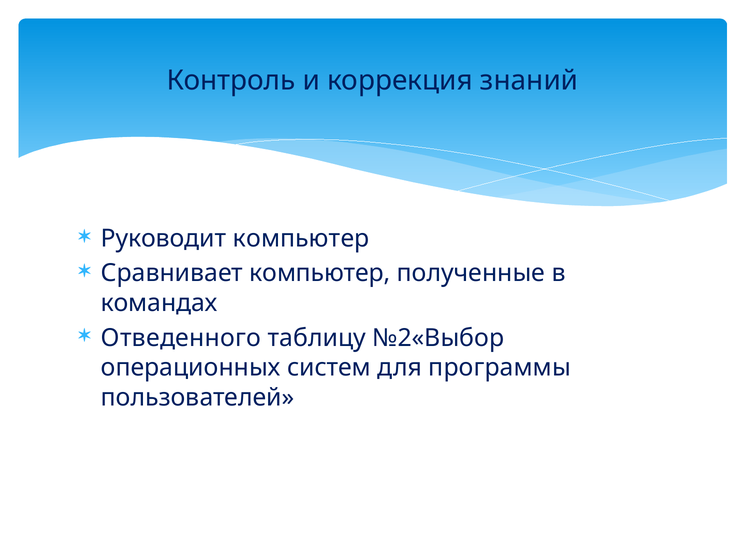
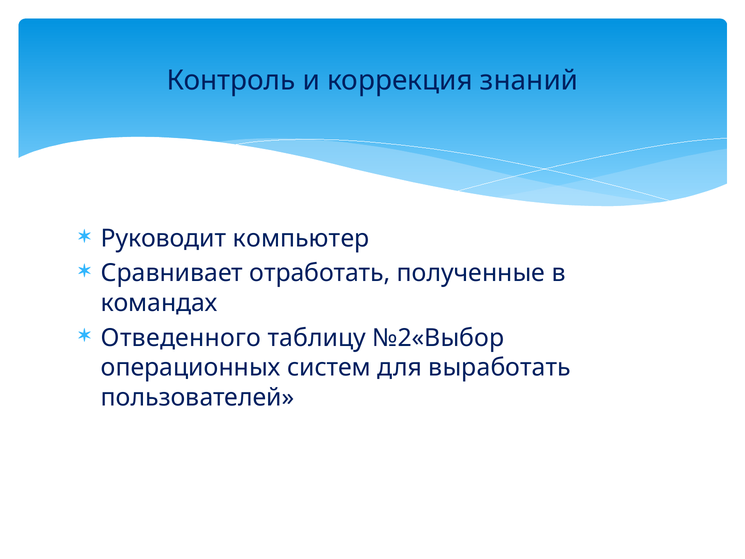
Сравнивает компьютер: компьютер -> отработать
программы: программы -> выработать
